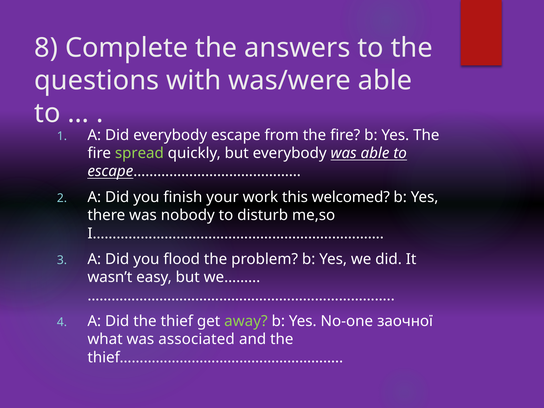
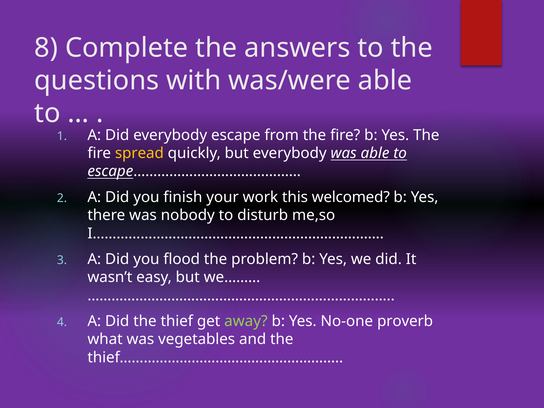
spread colour: light green -> yellow
заочної: заочної -> proverb
associated: associated -> vegetables
